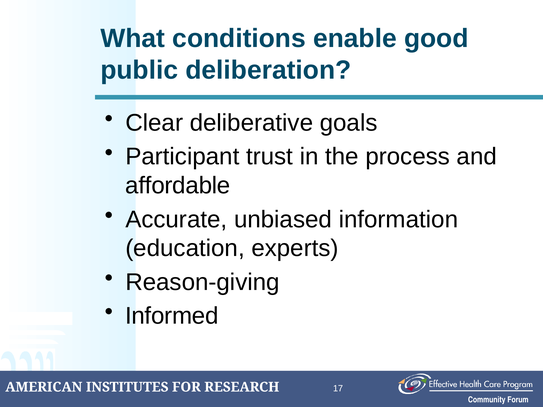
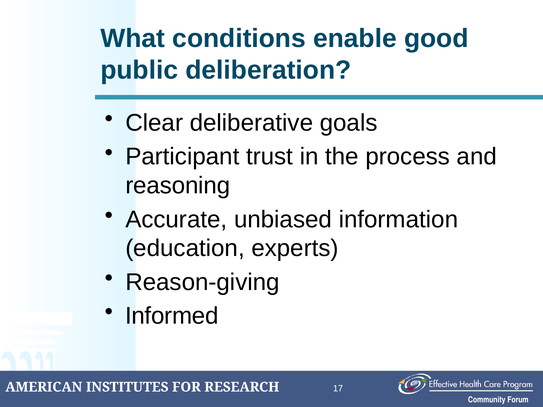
affordable: affordable -> reasoning
